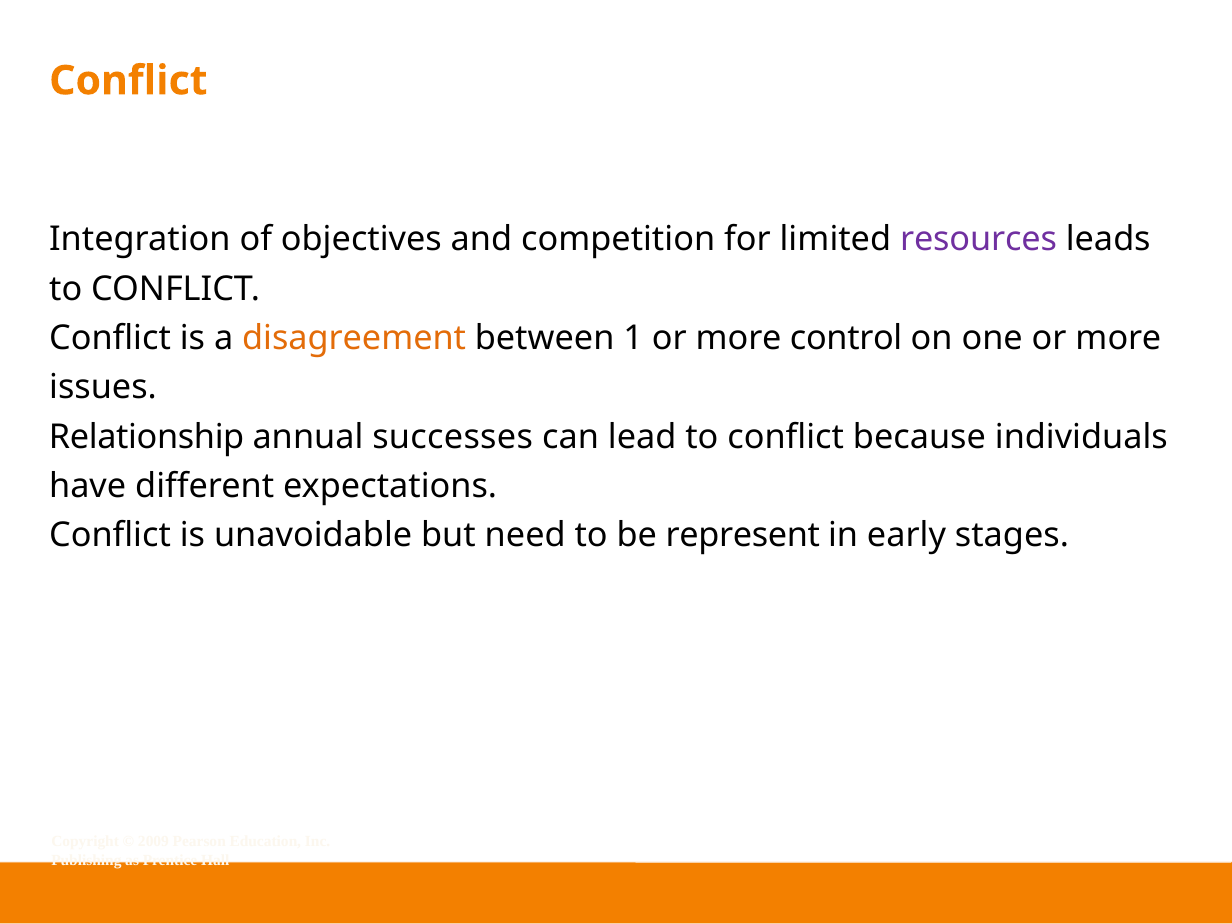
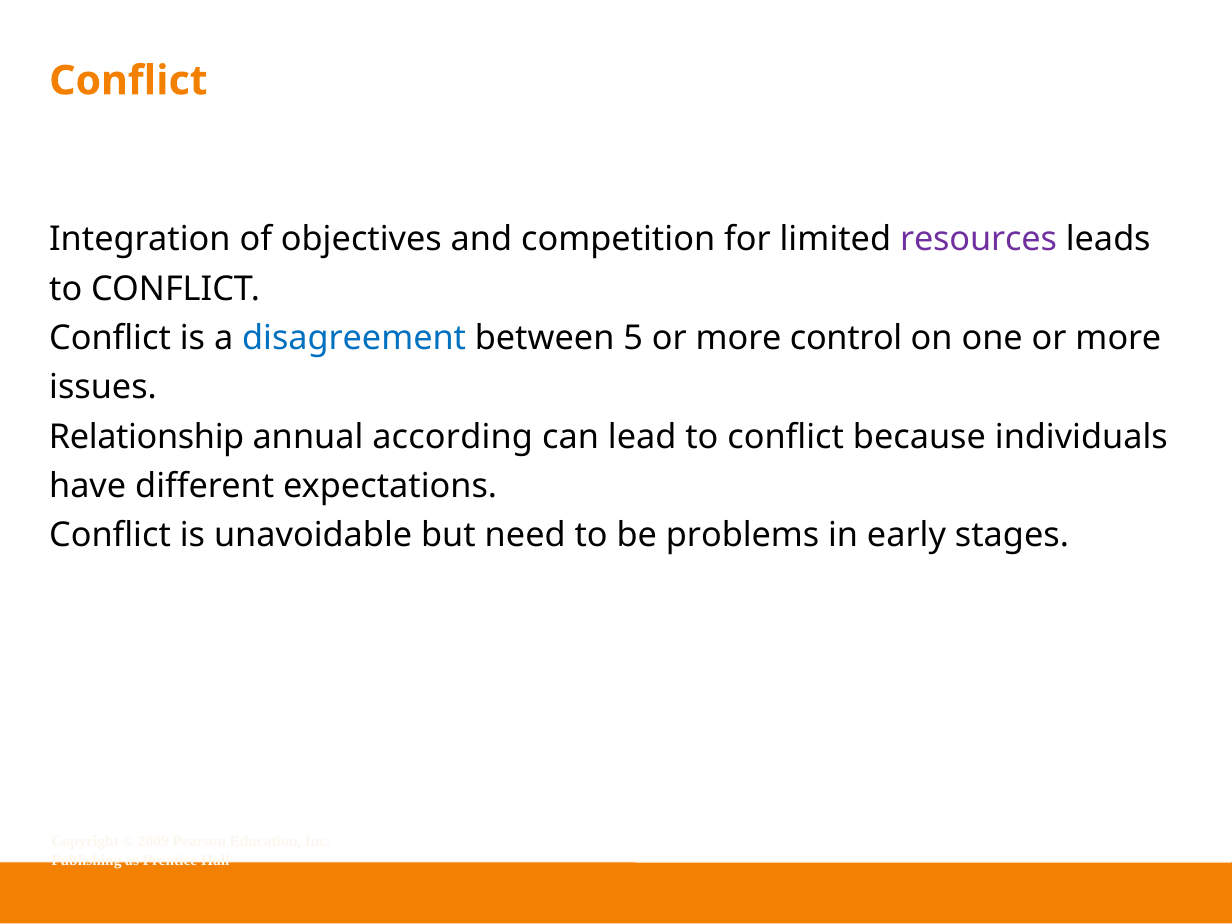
disagreement colour: orange -> blue
1: 1 -> 5
successes: successes -> according
represent: represent -> problems
